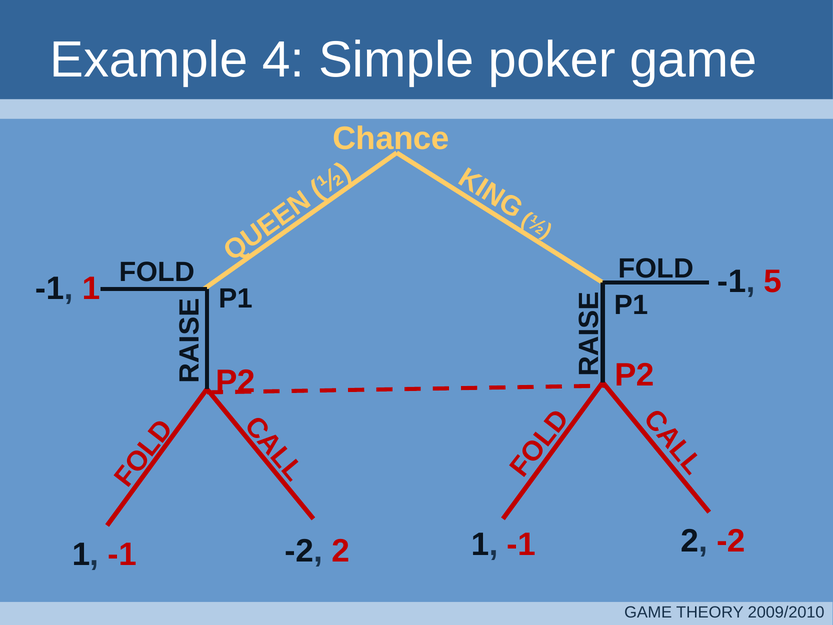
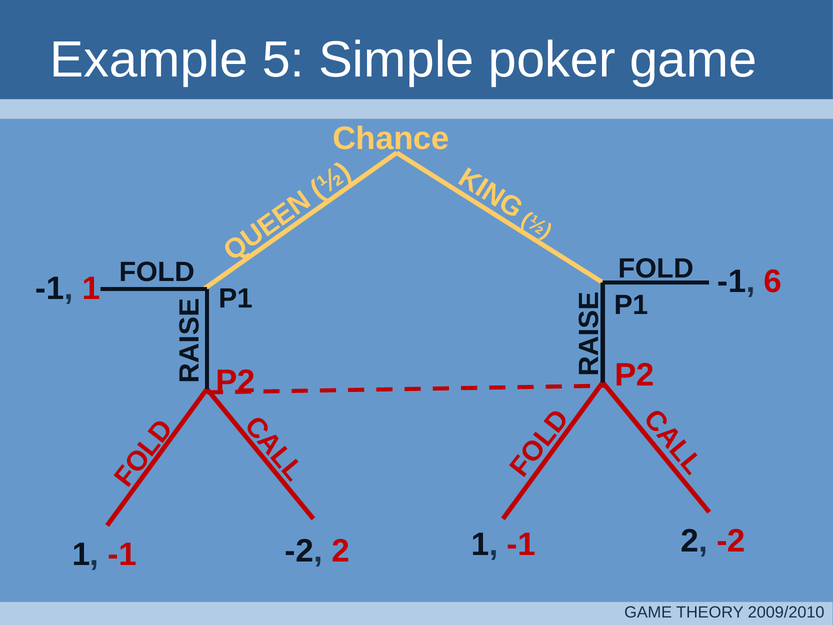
4: 4 -> 5
5: 5 -> 6
